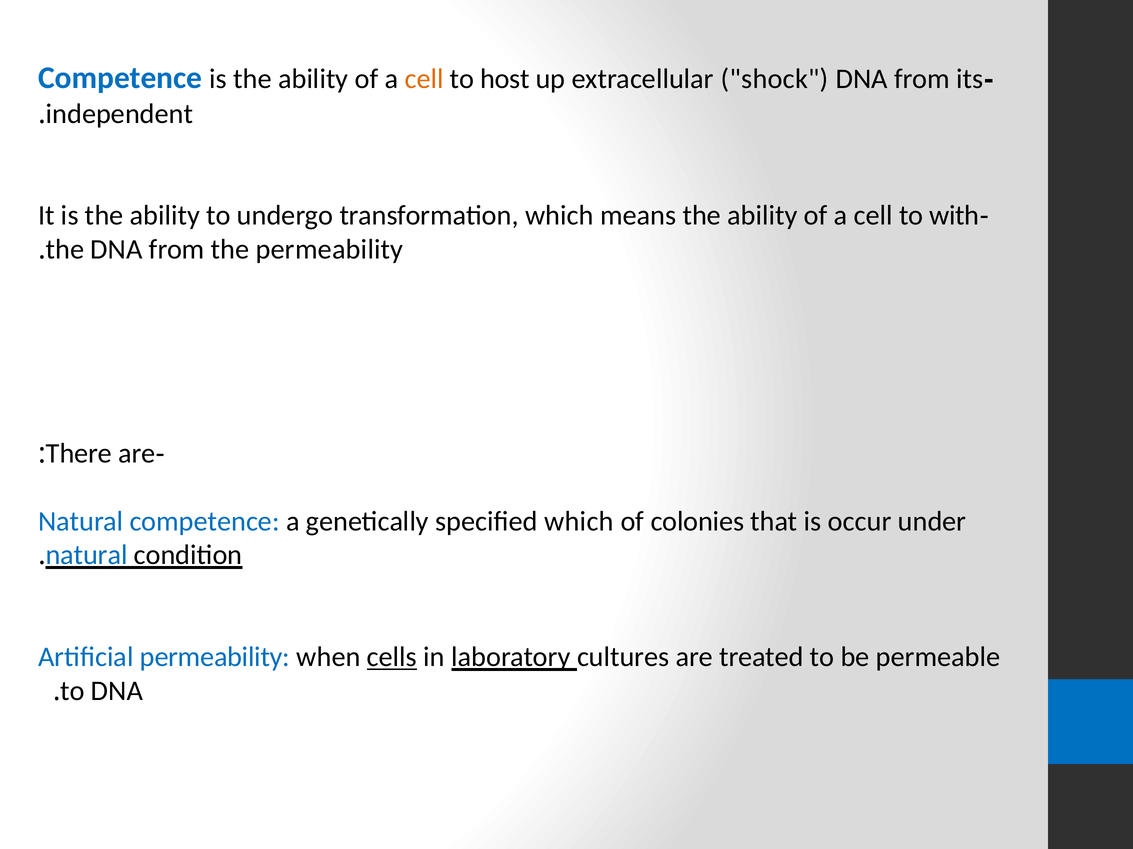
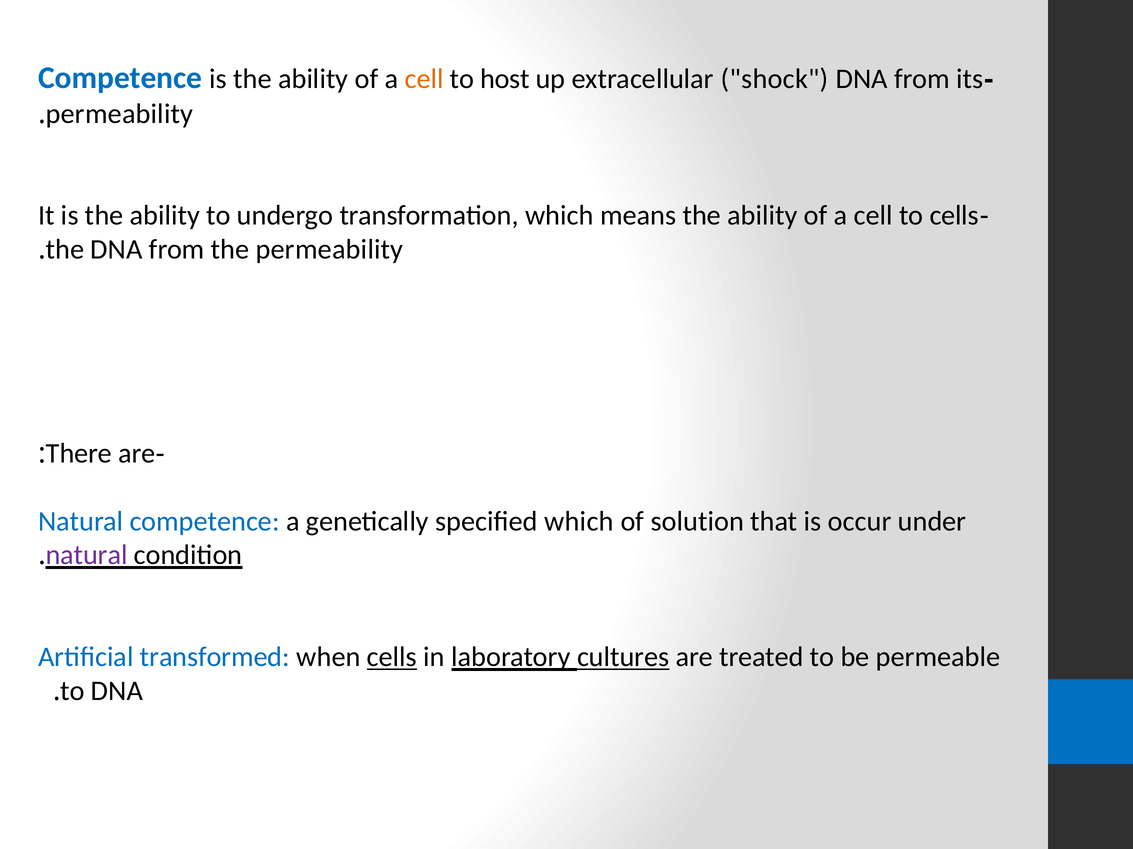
independent at (120, 114): independent -> permeability
to with: with -> cells
colonies: colonies -> solution
natural at (87, 556) colour: blue -> purple
Artificial permeability: permeability -> transformed
cultures underline: none -> present
